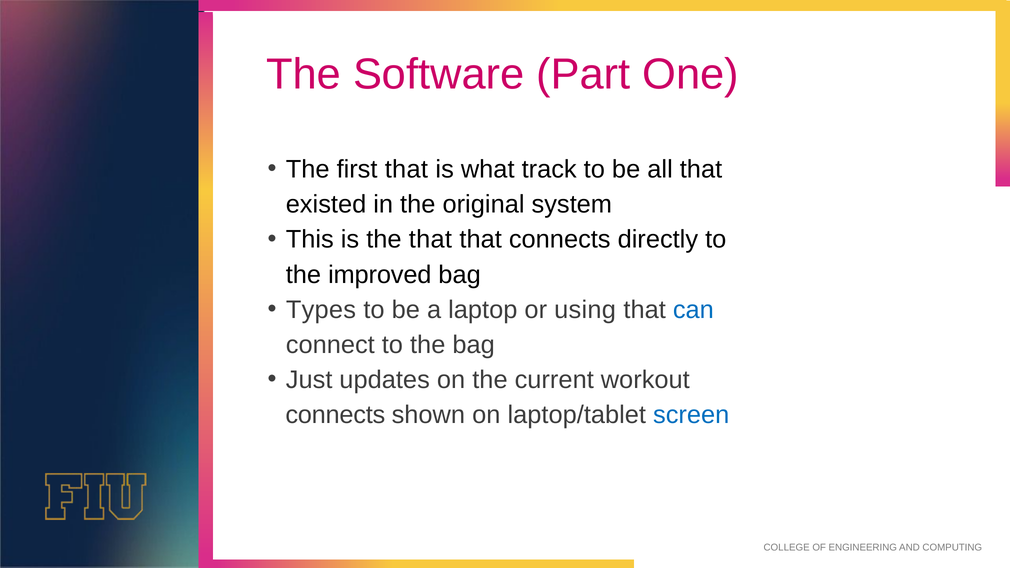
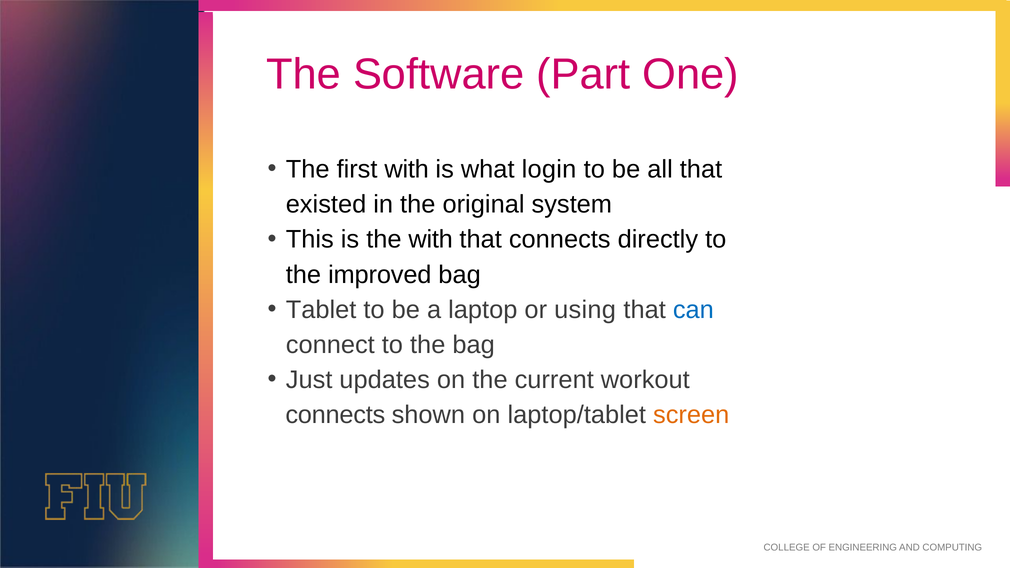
first that: that -> with
track: track -> login
the that: that -> with
Types: Types -> Tablet
screen colour: blue -> orange
